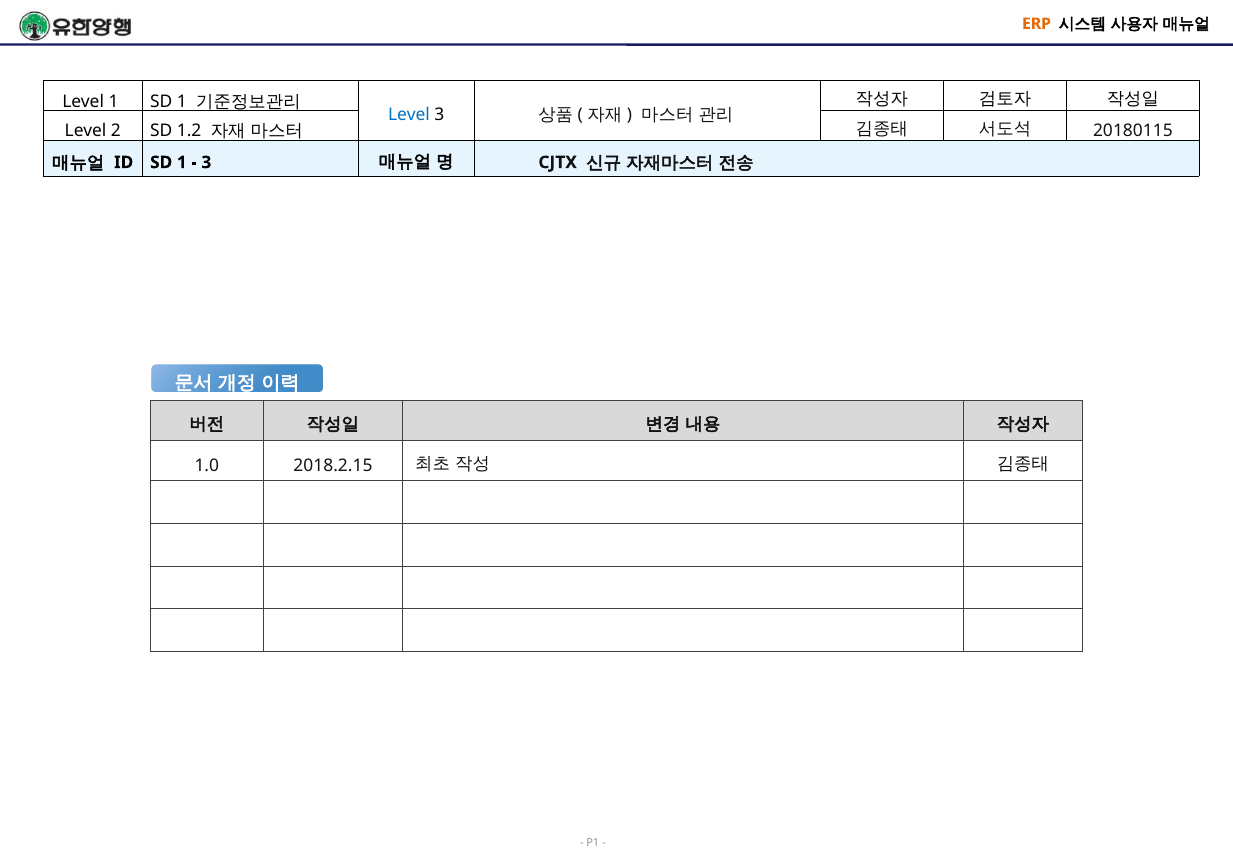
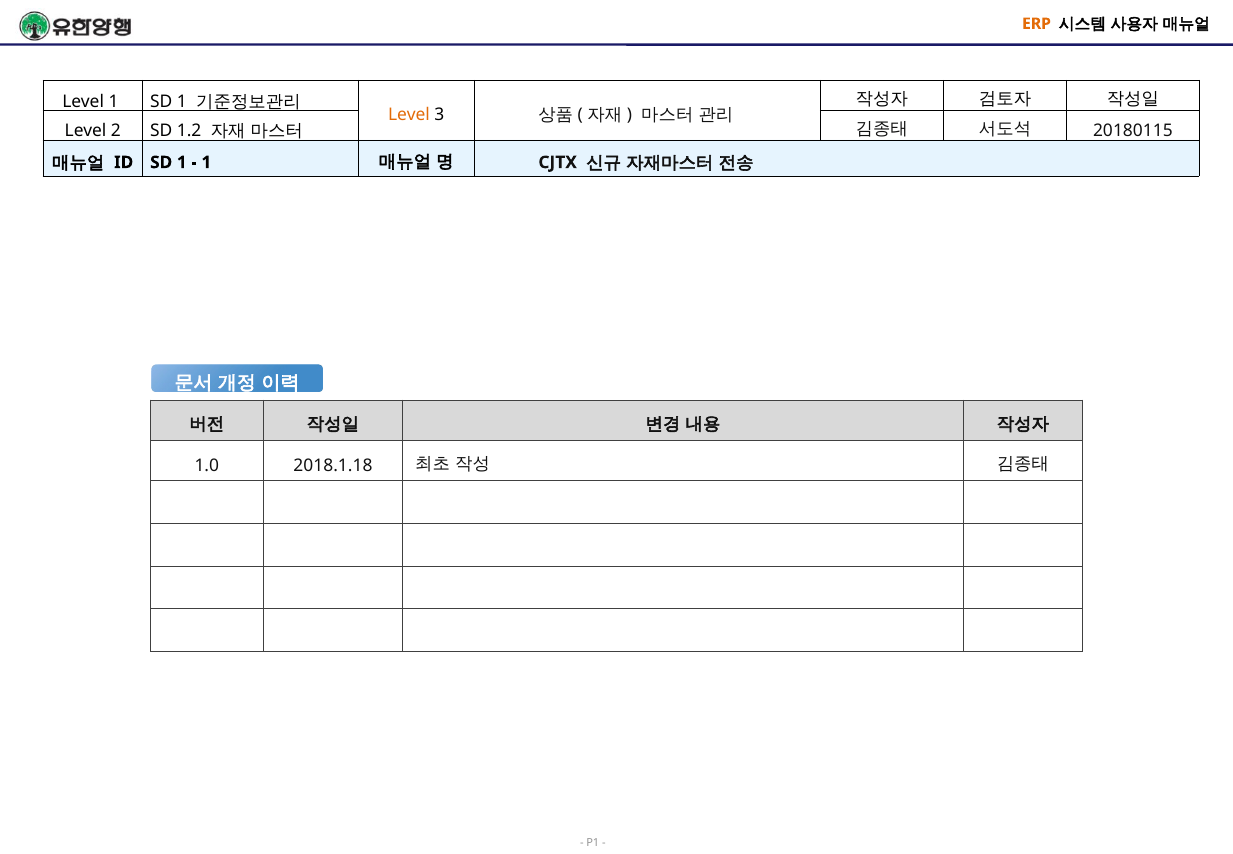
Level at (409, 115) colour: blue -> orange
3 at (206, 162): 3 -> 1
2018.2.15: 2018.2.15 -> 2018.1.18
